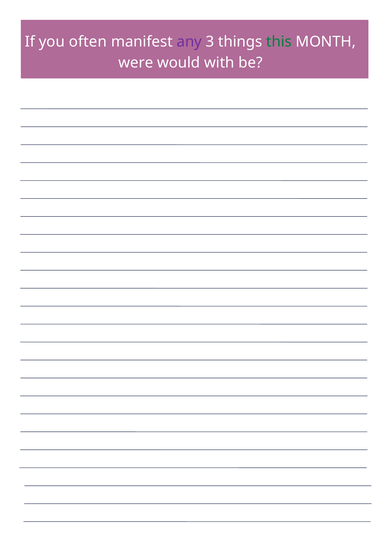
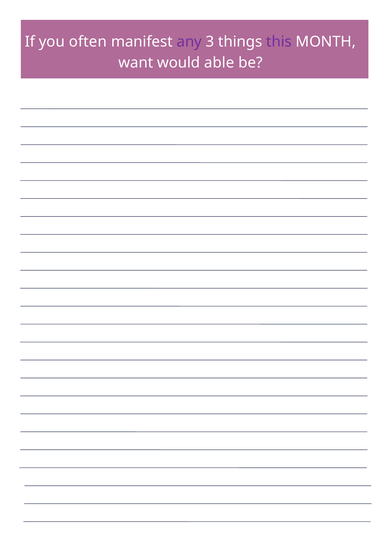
this colour: green -> purple
were: were -> want
with: with -> able
